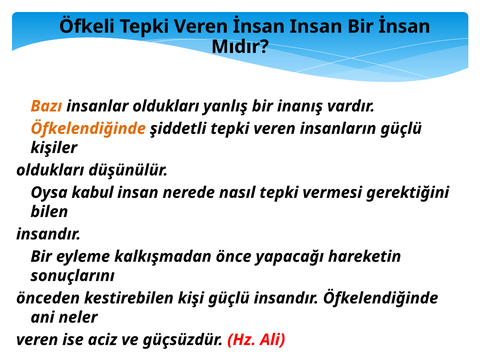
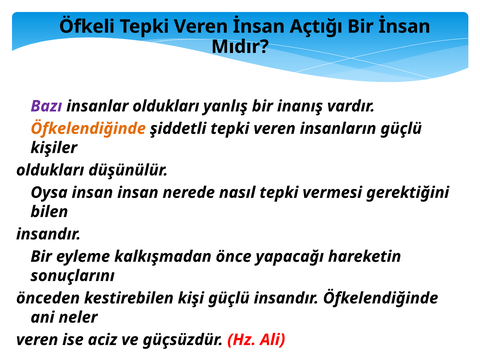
İnsan Insan: Insan -> Açtığı
Bazı colour: orange -> purple
Oysa kabul: kabul -> insan
